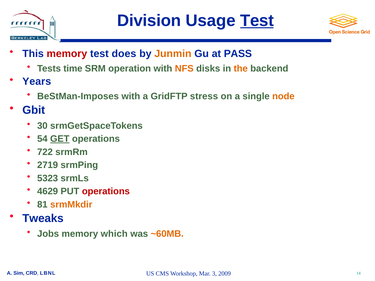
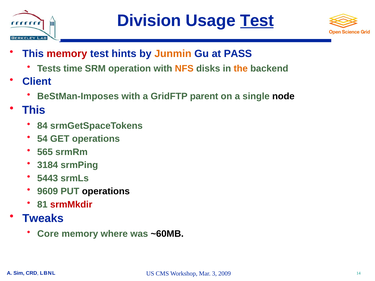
does: does -> hints
Years: Years -> Client
stress: stress -> parent
node colour: orange -> black
Gbit at (34, 110): Gbit -> This
30: 30 -> 84
GET underline: present -> none
722: 722 -> 565
2719: 2719 -> 3184
5323: 5323 -> 5443
4629: 4629 -> 9609
operations at (106, 192) colour: red -> black
srmMkdir colour: orange -> red
Jobs: Jobs -> Core
which: which -> where
~60MB colour: orange -> black
